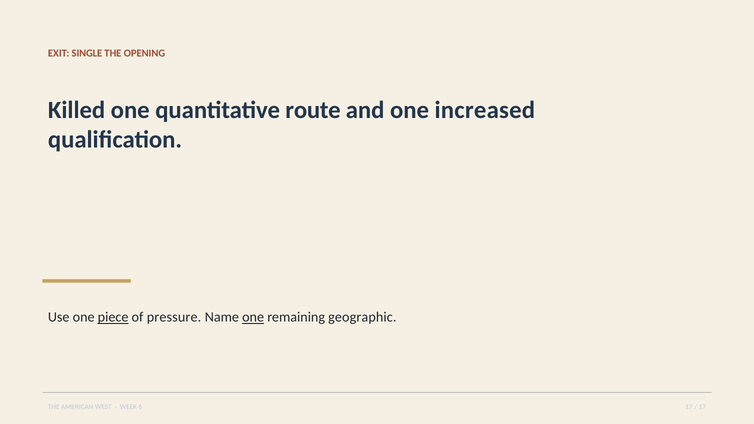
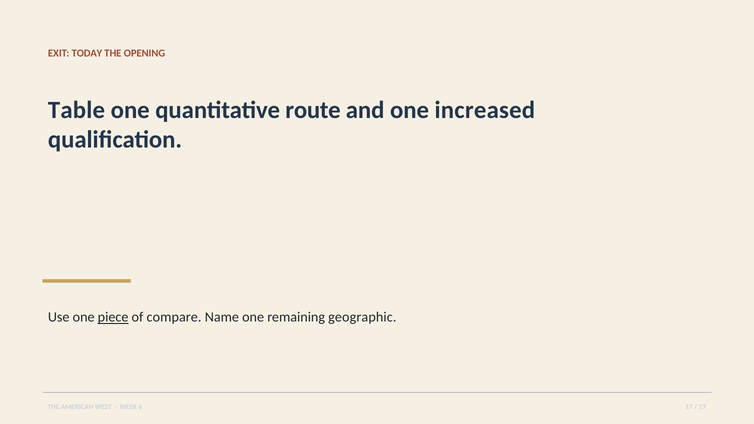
SINGLE: SINGLE -> TODAY
Killed: Killed -> Table
pressure: pressure -> compare
one at (253, 317) underline: present -> none
